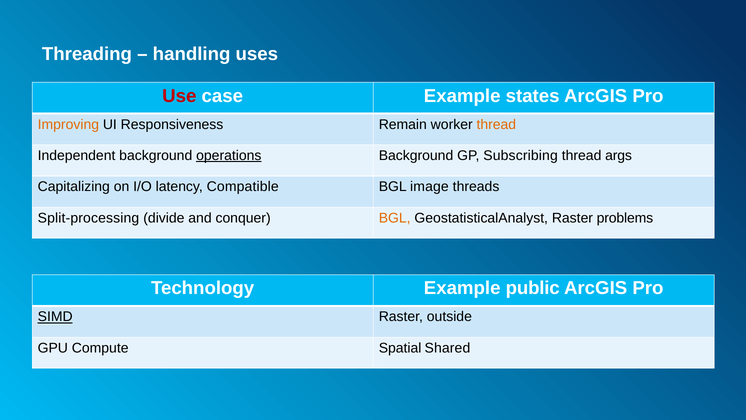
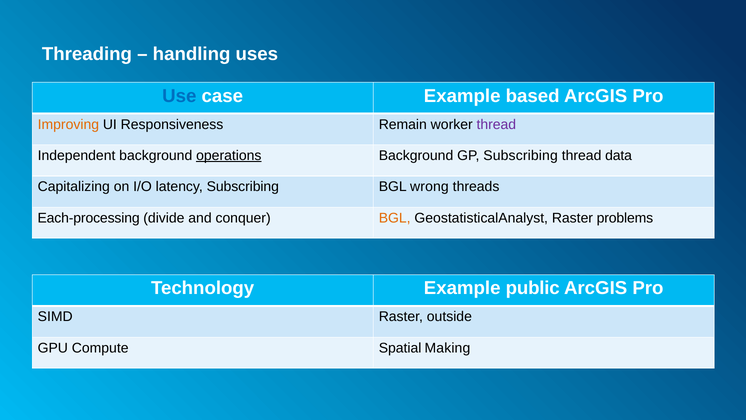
Use colour: red -> blue
states: states -> based
thread at (496, 124) colour: orange -> purple
args: args -> data
latency Compatible: Compatible -> Subscribing
image: image -> wrong
Split-processing: Split-processing -> Each-processing
SIMD underline: present -> none
Shared: Shared -> Making
